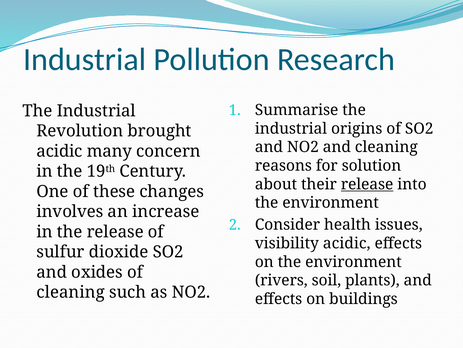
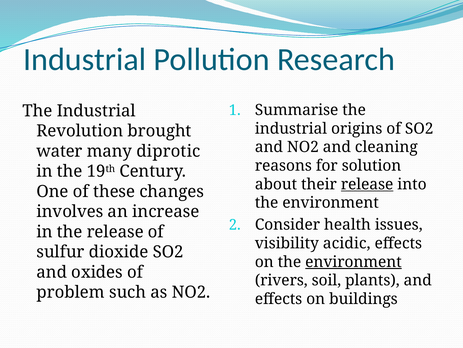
acidic at (60, 151): acidic -> water
concern: concern -> diprotic
environment at (353, 261) underline: none -> present
cleaning at (71, 292): cleaning -> problem
